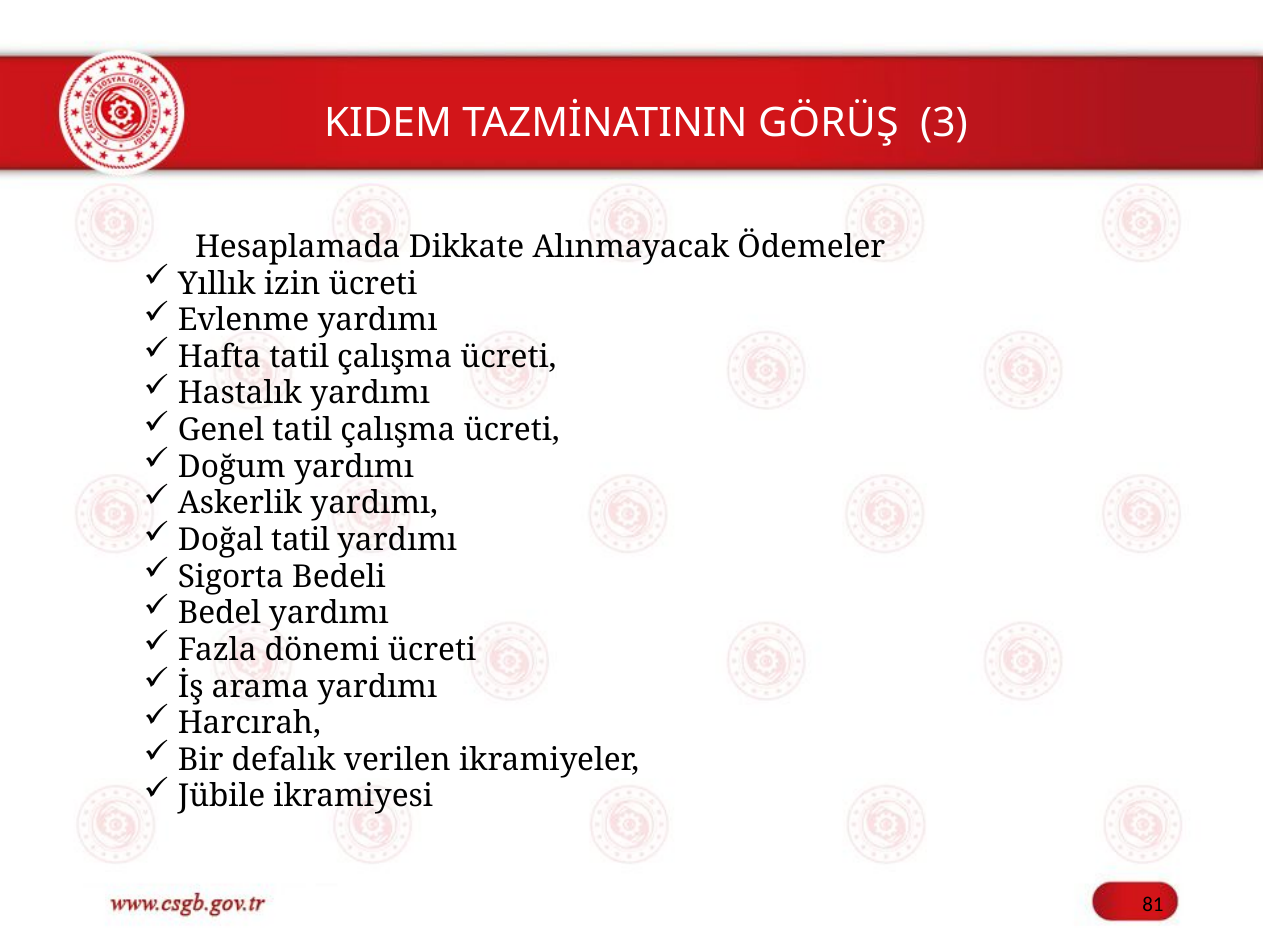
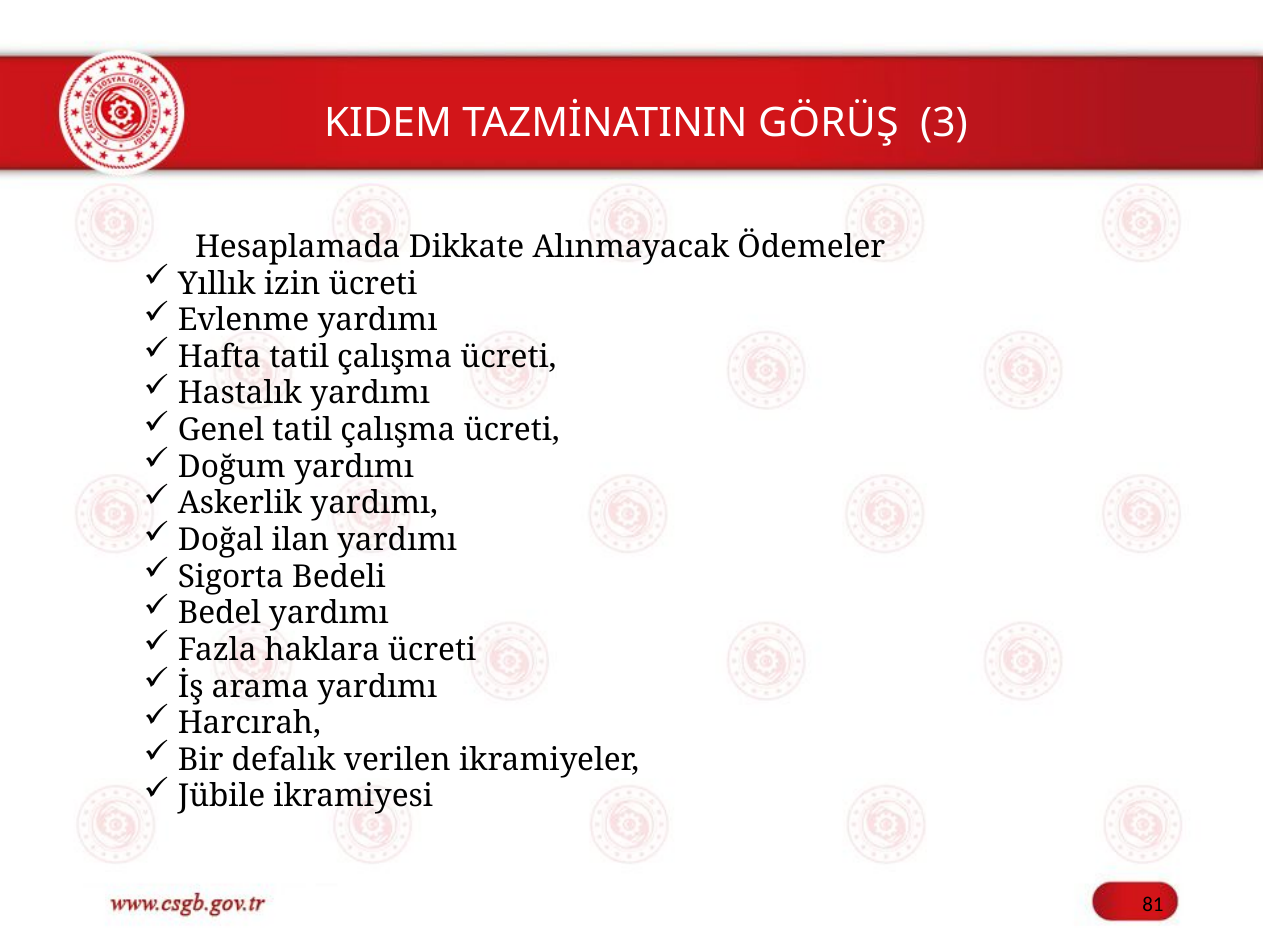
Doğal tatil: tatil -> ilan
dönemi: dönemi -> haklara
